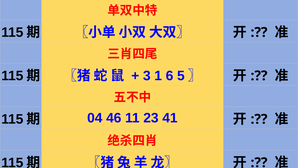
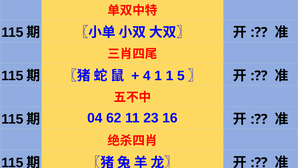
3: 3 -> 4
1 6: 6 -> 1
46: 46 -> 62
41: 41 -> 16
